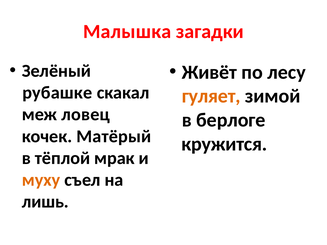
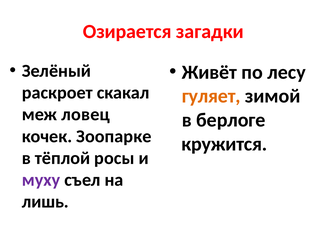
Малышка: Малышка -> Озирается
рубашке: рубашке -> раскроет
Матёрый: Матёрый -> Зоопарке
мрак: мрак -> росы
муху colour: orange -> purple
